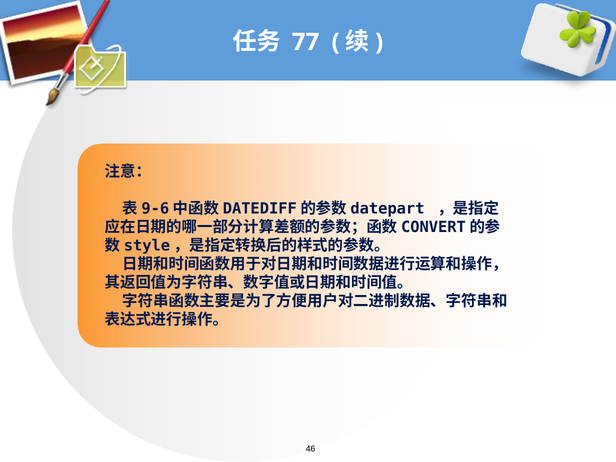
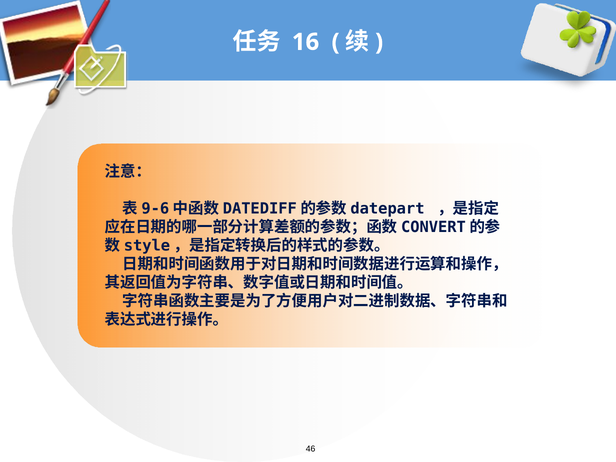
77: 77 -> 16
